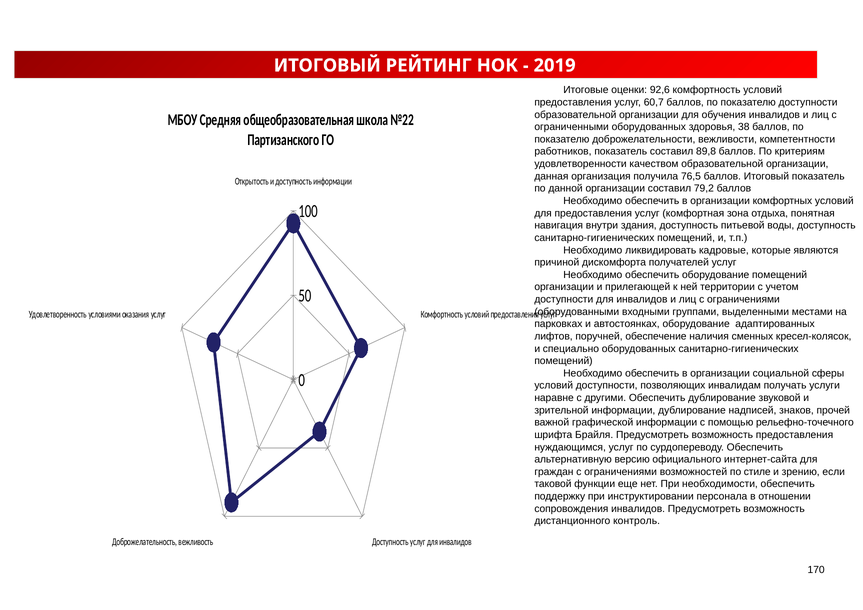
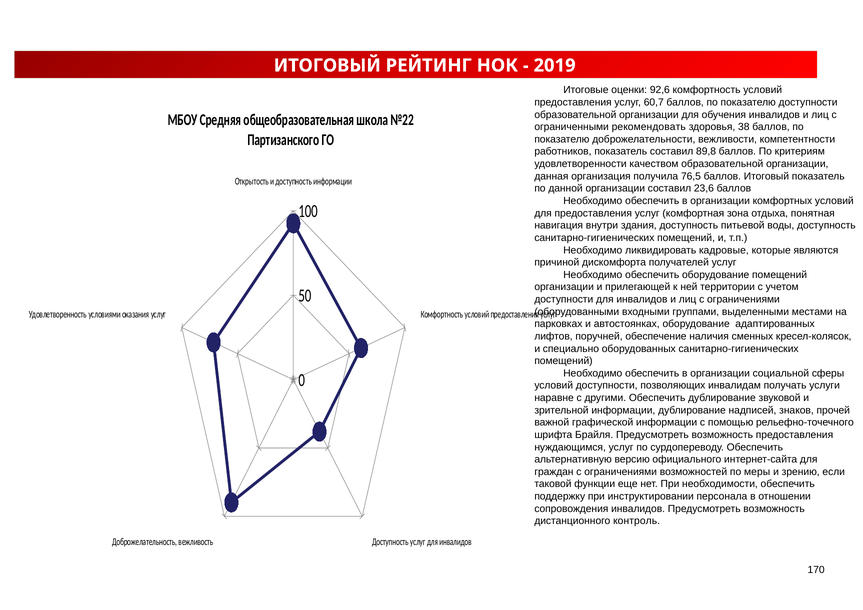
ограниченными оборудованных: оборудованных -> рекомендовать
79,2: 79,2 -> 23,6
стиле: стиле -> меры
